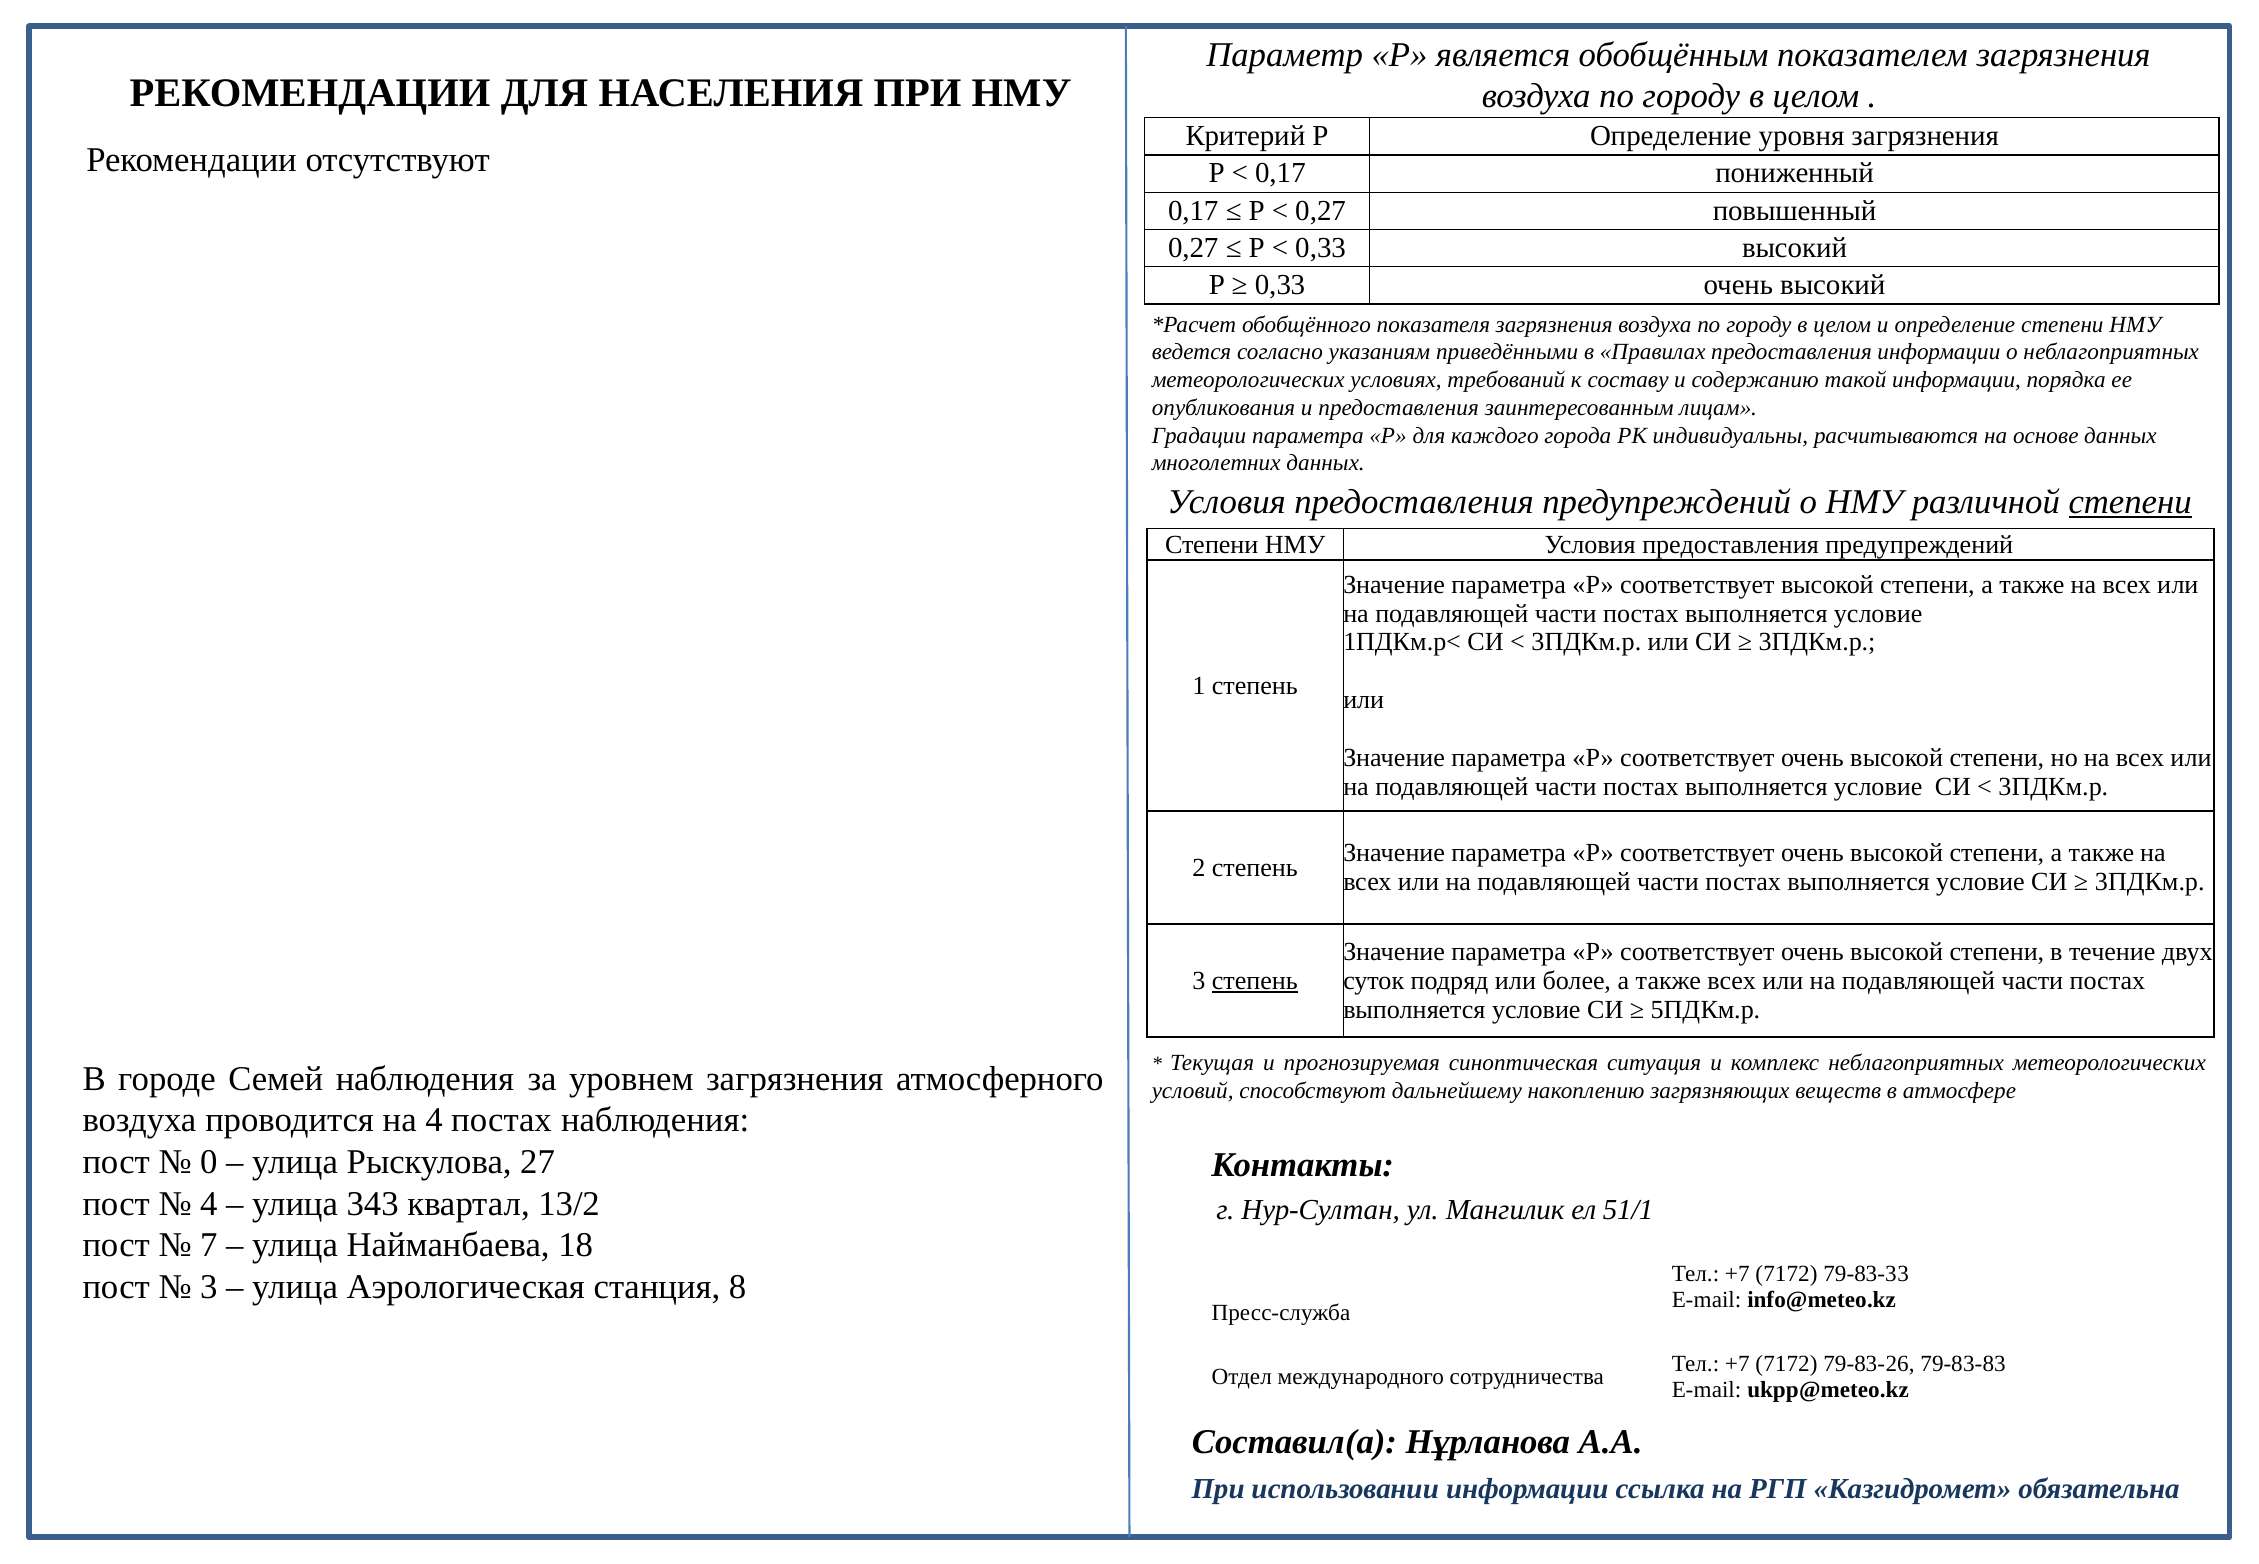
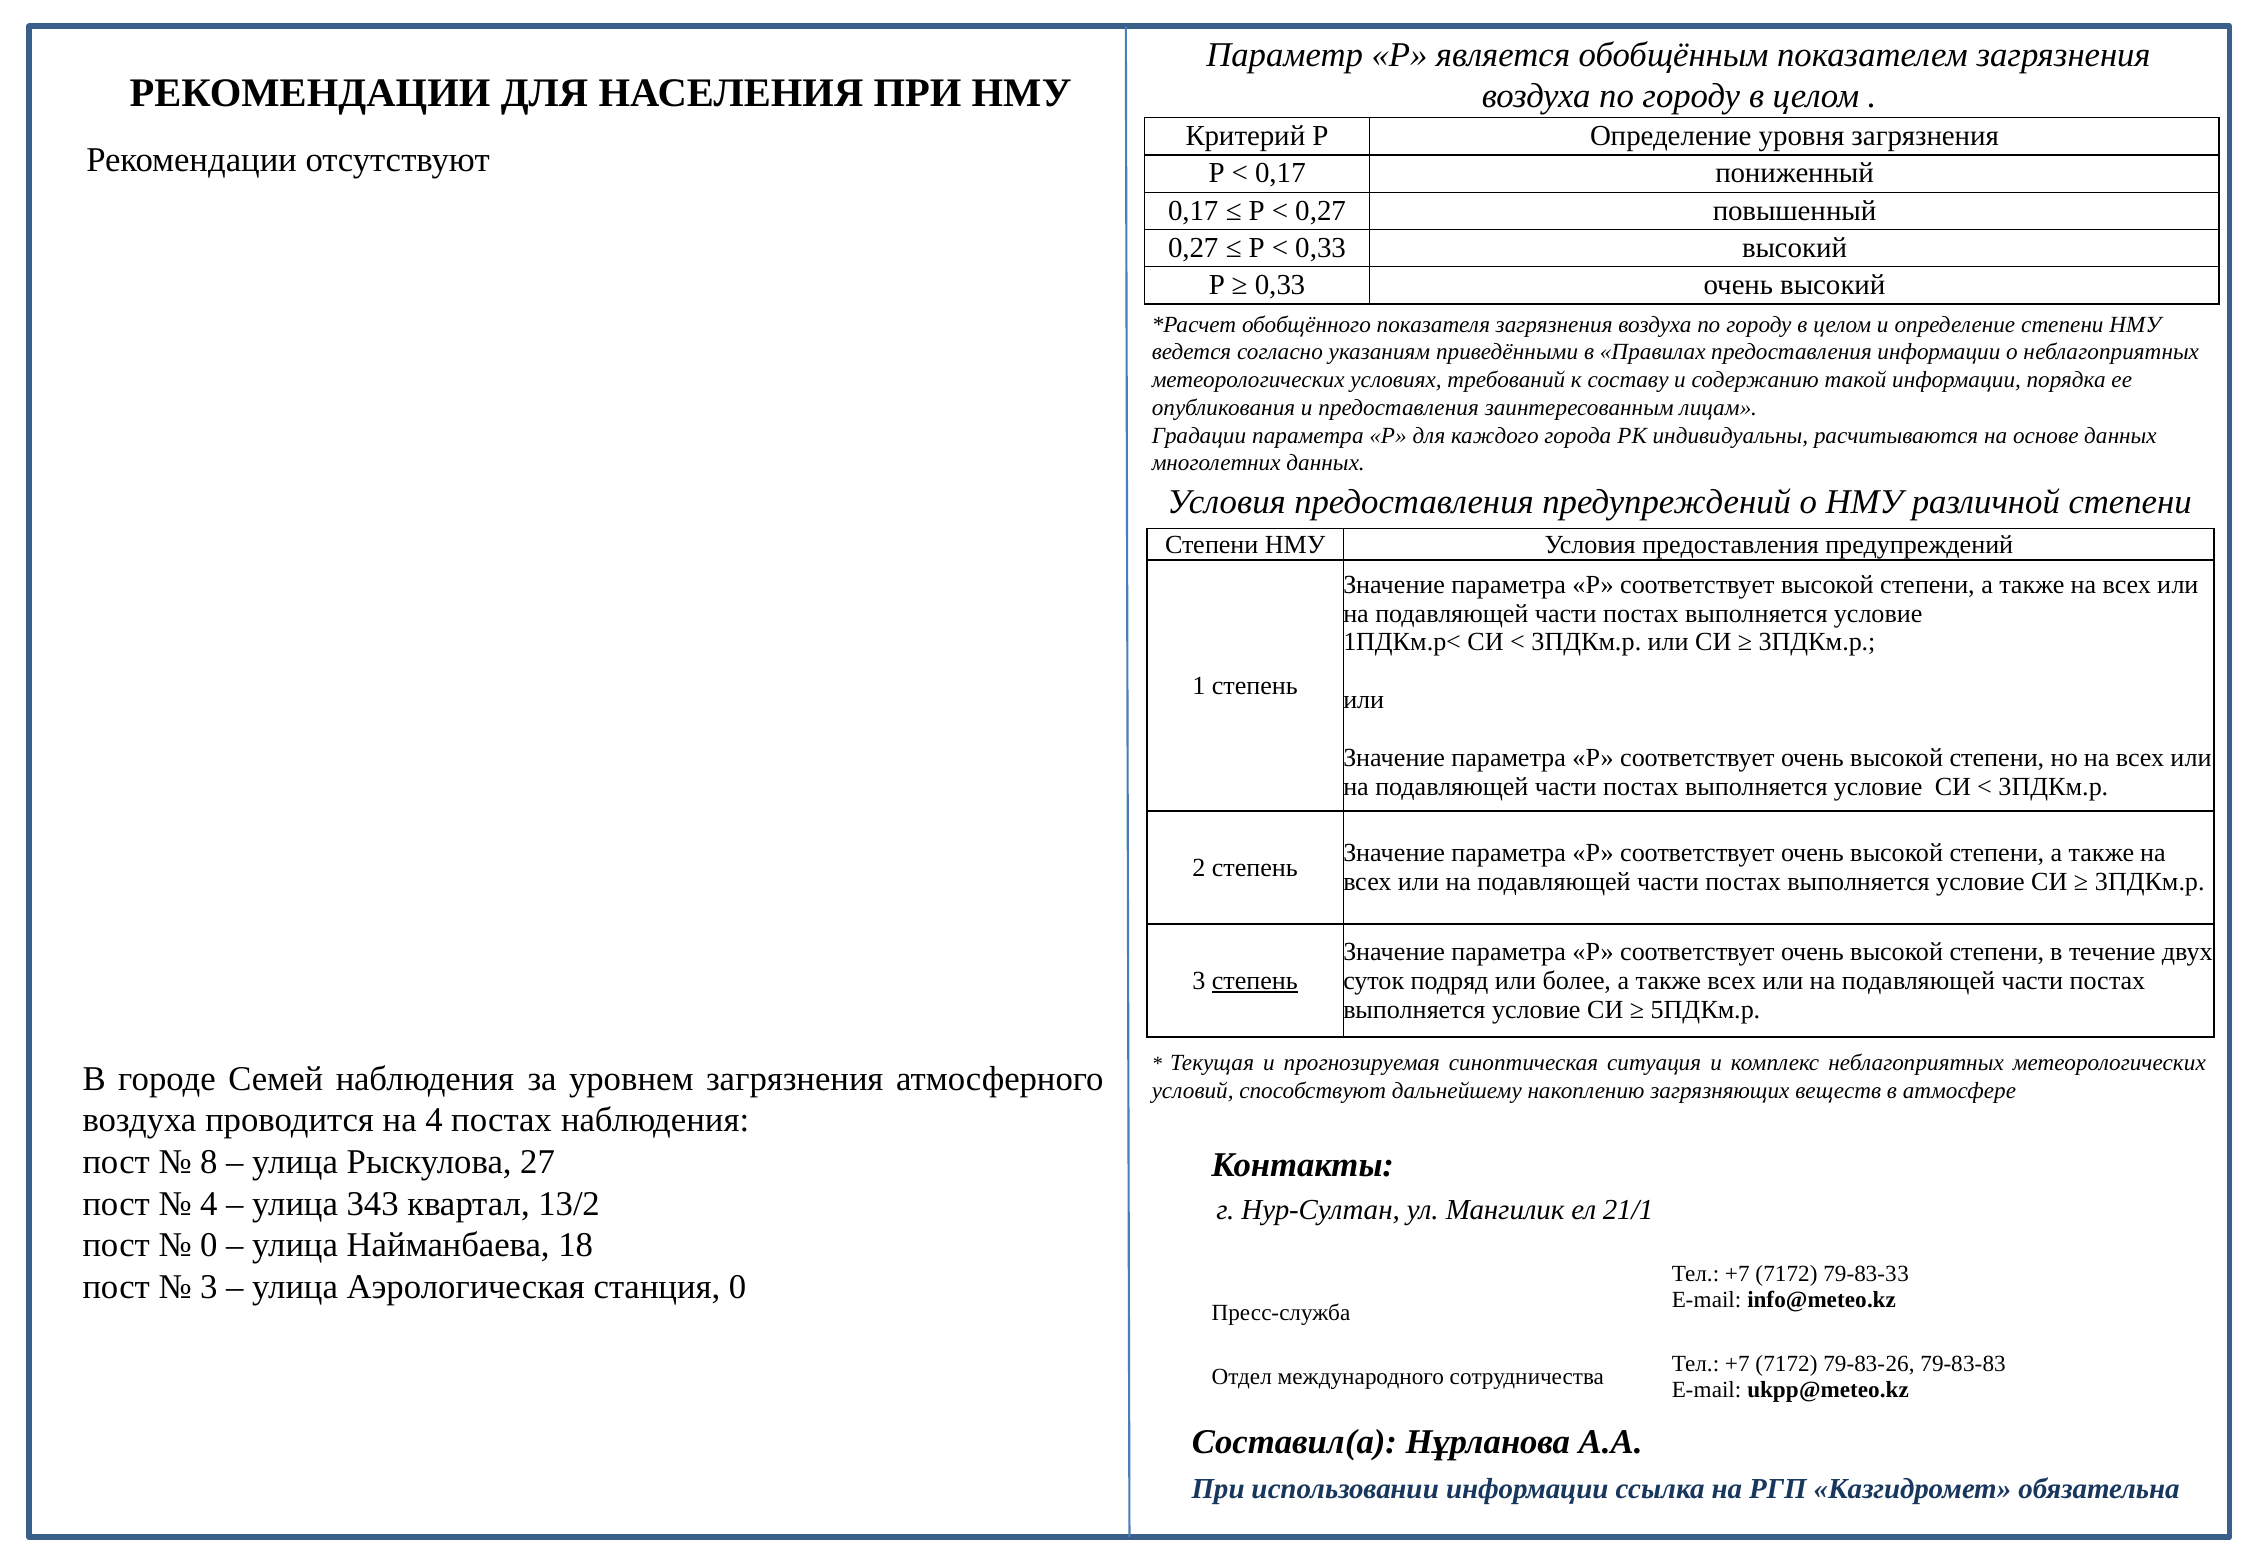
степени at (2130, 502) underline: present -> none
0: 0 -> 8
51/1: 51/1 -> 21/1
7 at (209, 1245): 7 -> 0
станция 8: 8 -> 0
